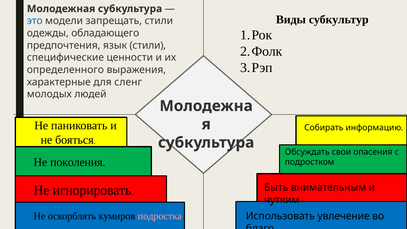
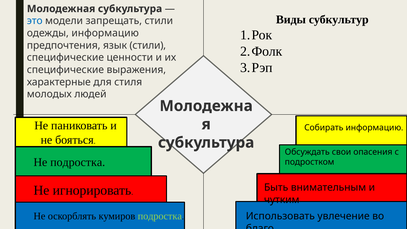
одежды обладающего: обладающего -> информацию
определенного at (65, 70): определенного -> специфические
сленг: сленг -> стиля
Не поколения: поколения -> подростка
подростка at (160, 216) colour: pink -> light green
